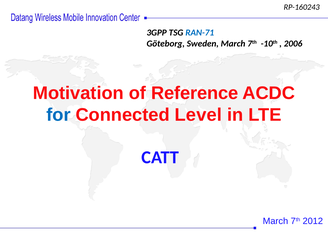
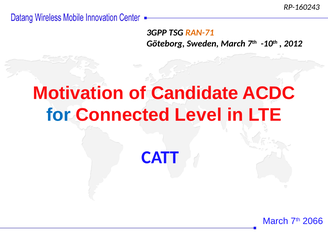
RAN-71 colour: blue -> orange
2006: 2006 -> 2012
Reference: Reference -> Candidate
2012: 2012 -> 2066
